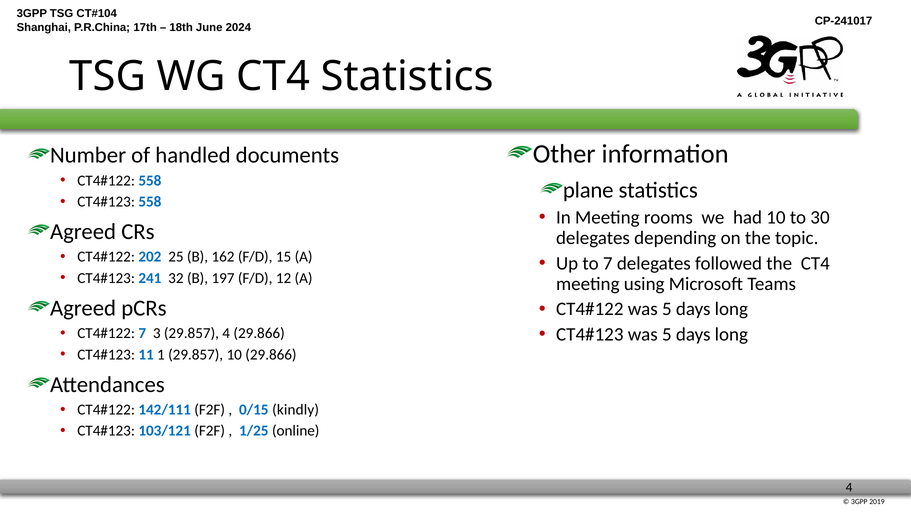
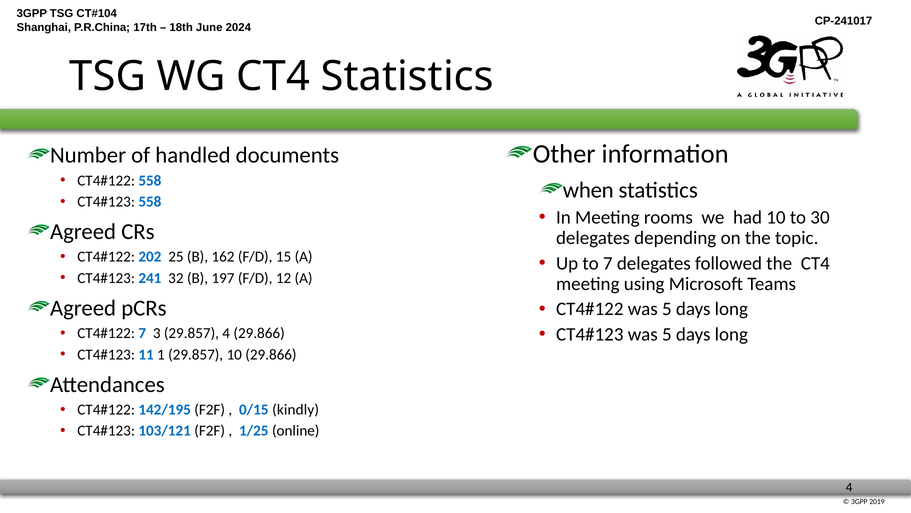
plane: plane -> when
142/111: 142/111 -> 142/195
